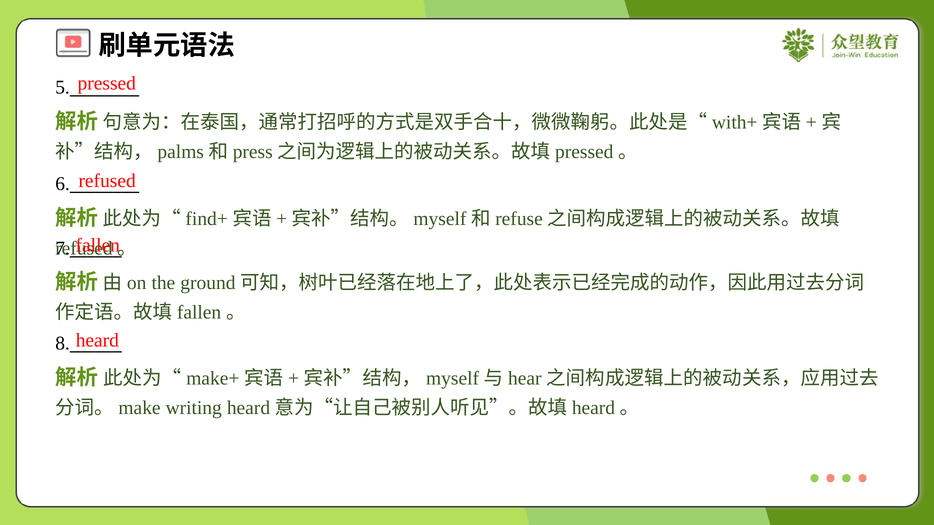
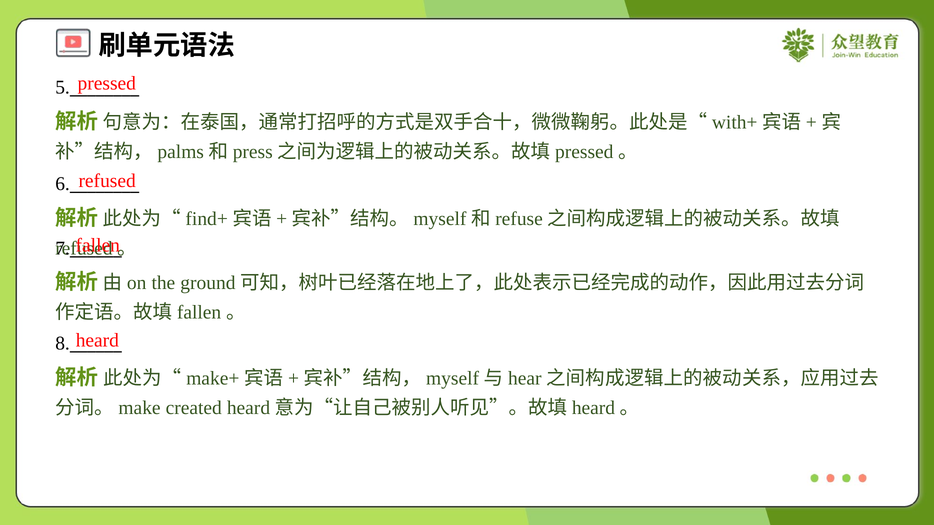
writing: writing -> created
